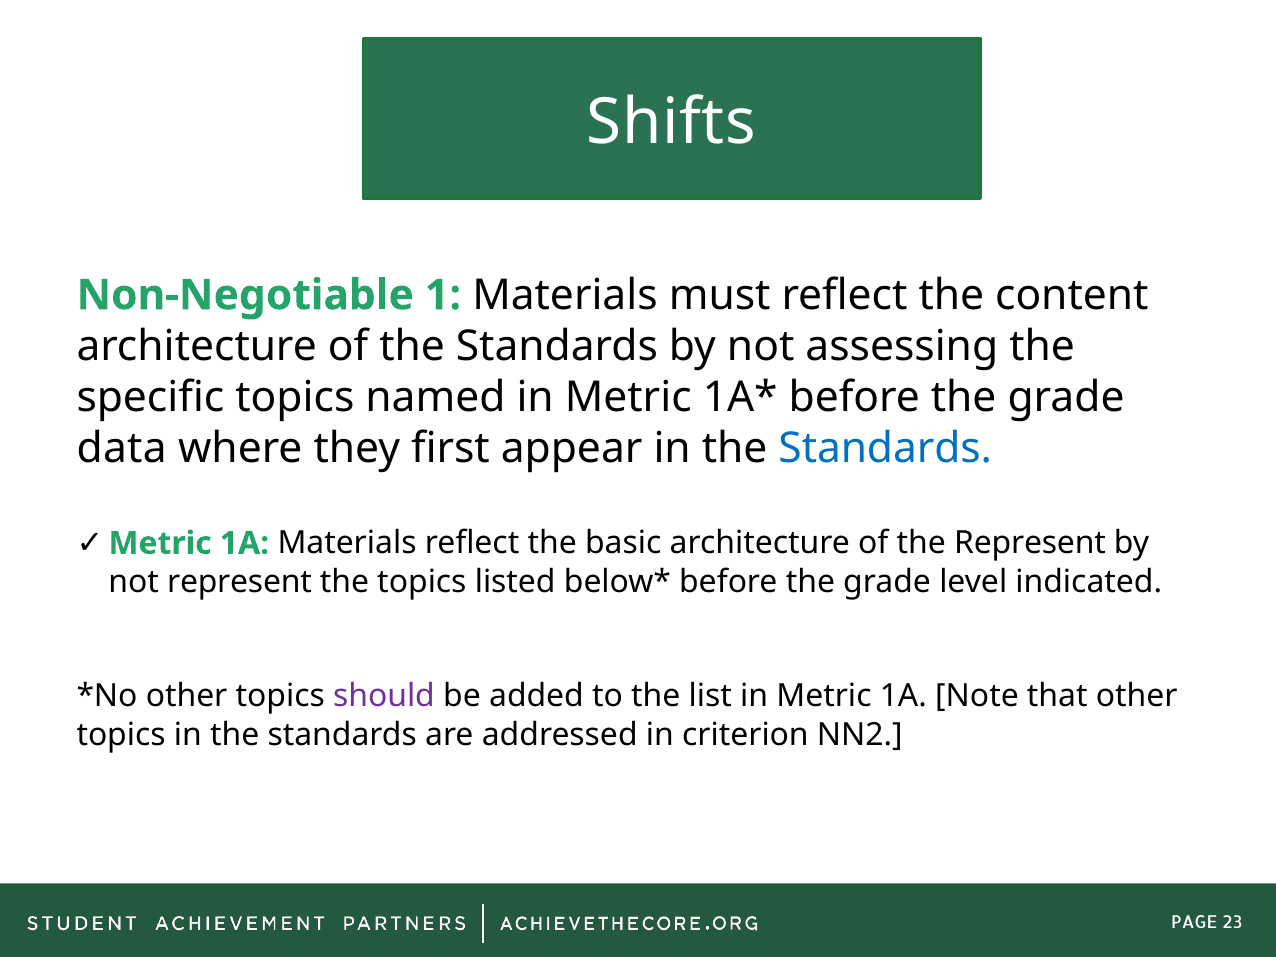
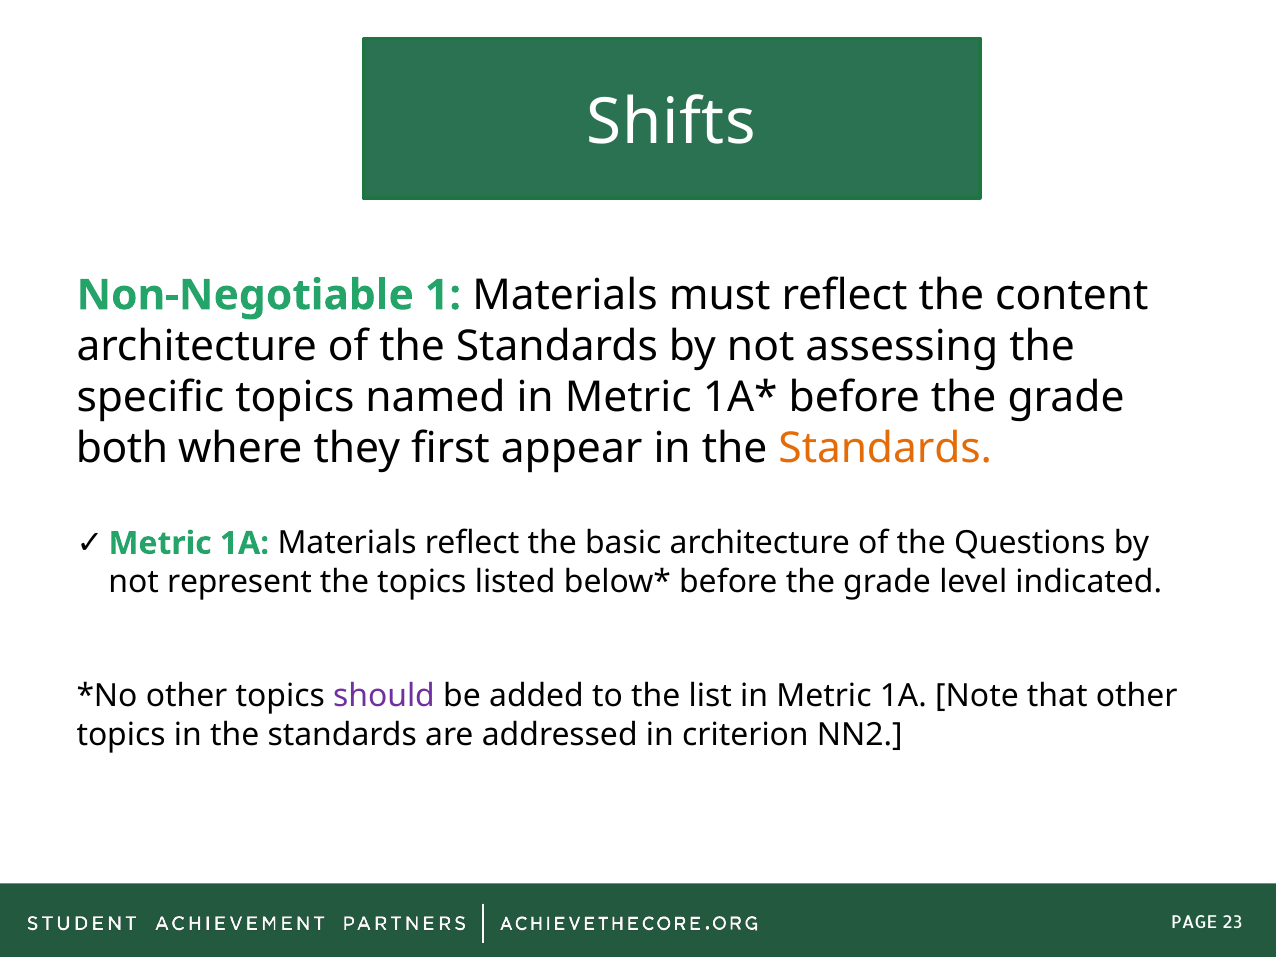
data: data -> both
Standards at (885, 448) colour: blue -> orange
the Represent: Represent -> Questions
